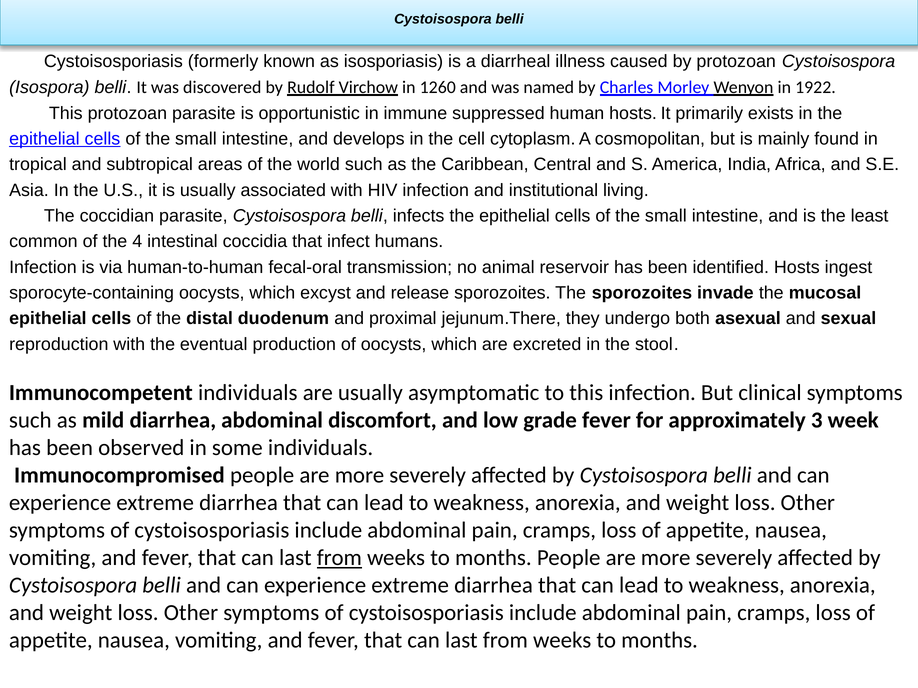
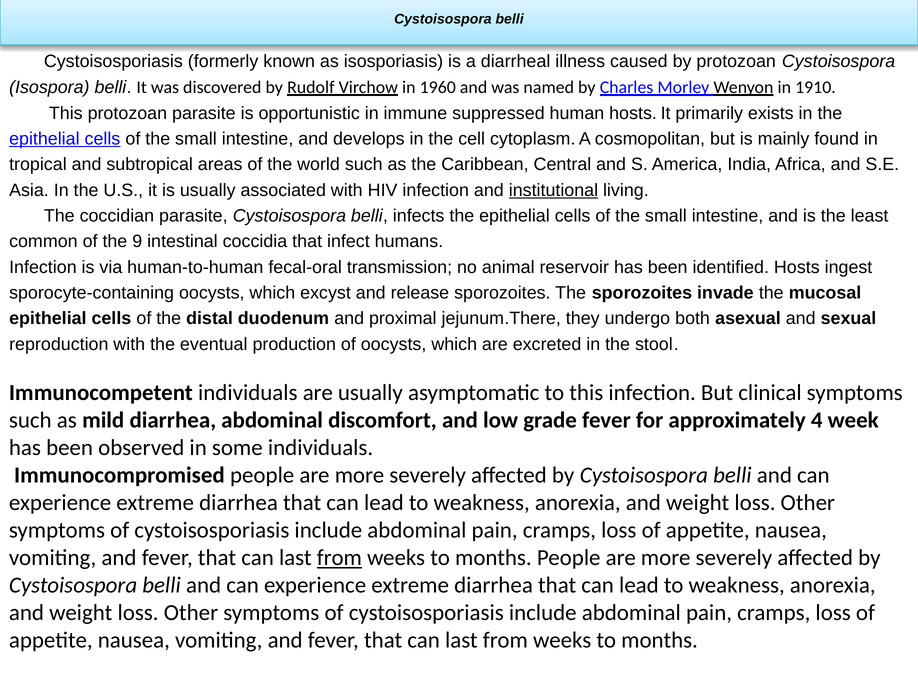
1260: 1260 -> 1960
1922: 1922 -> 1910
institutional underline: none -> present
4: 4 -> 9
3: 3 -> 4
